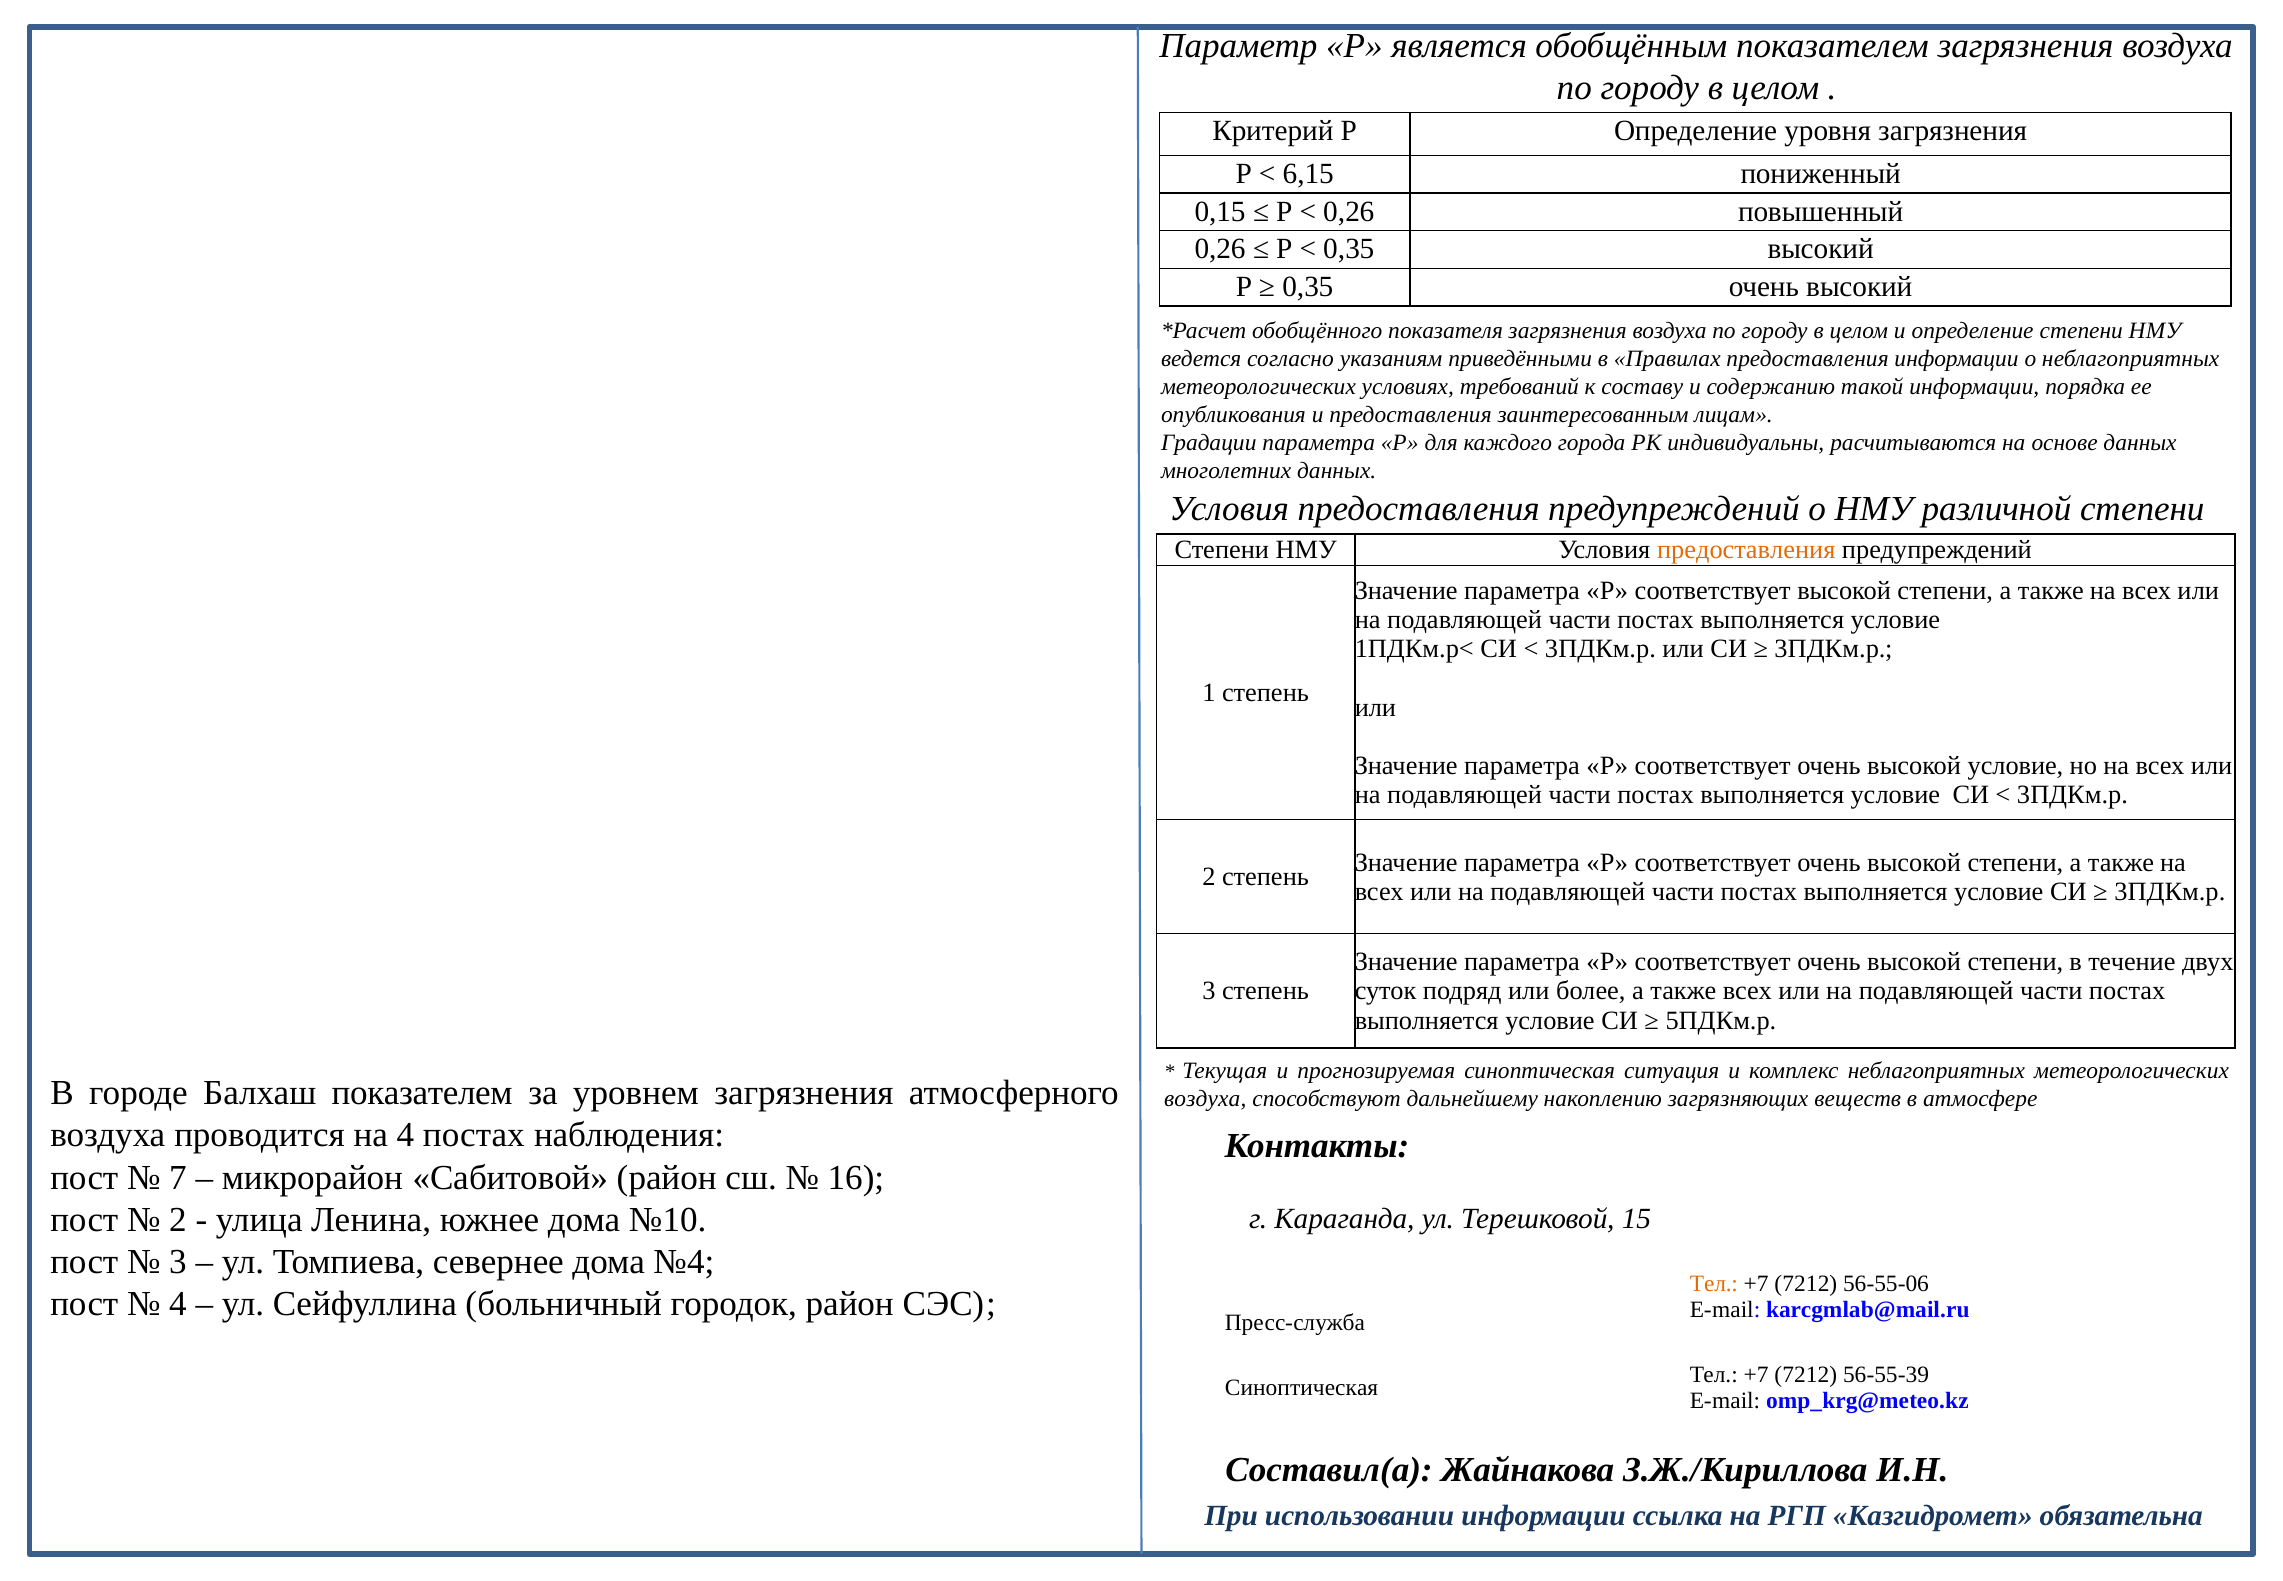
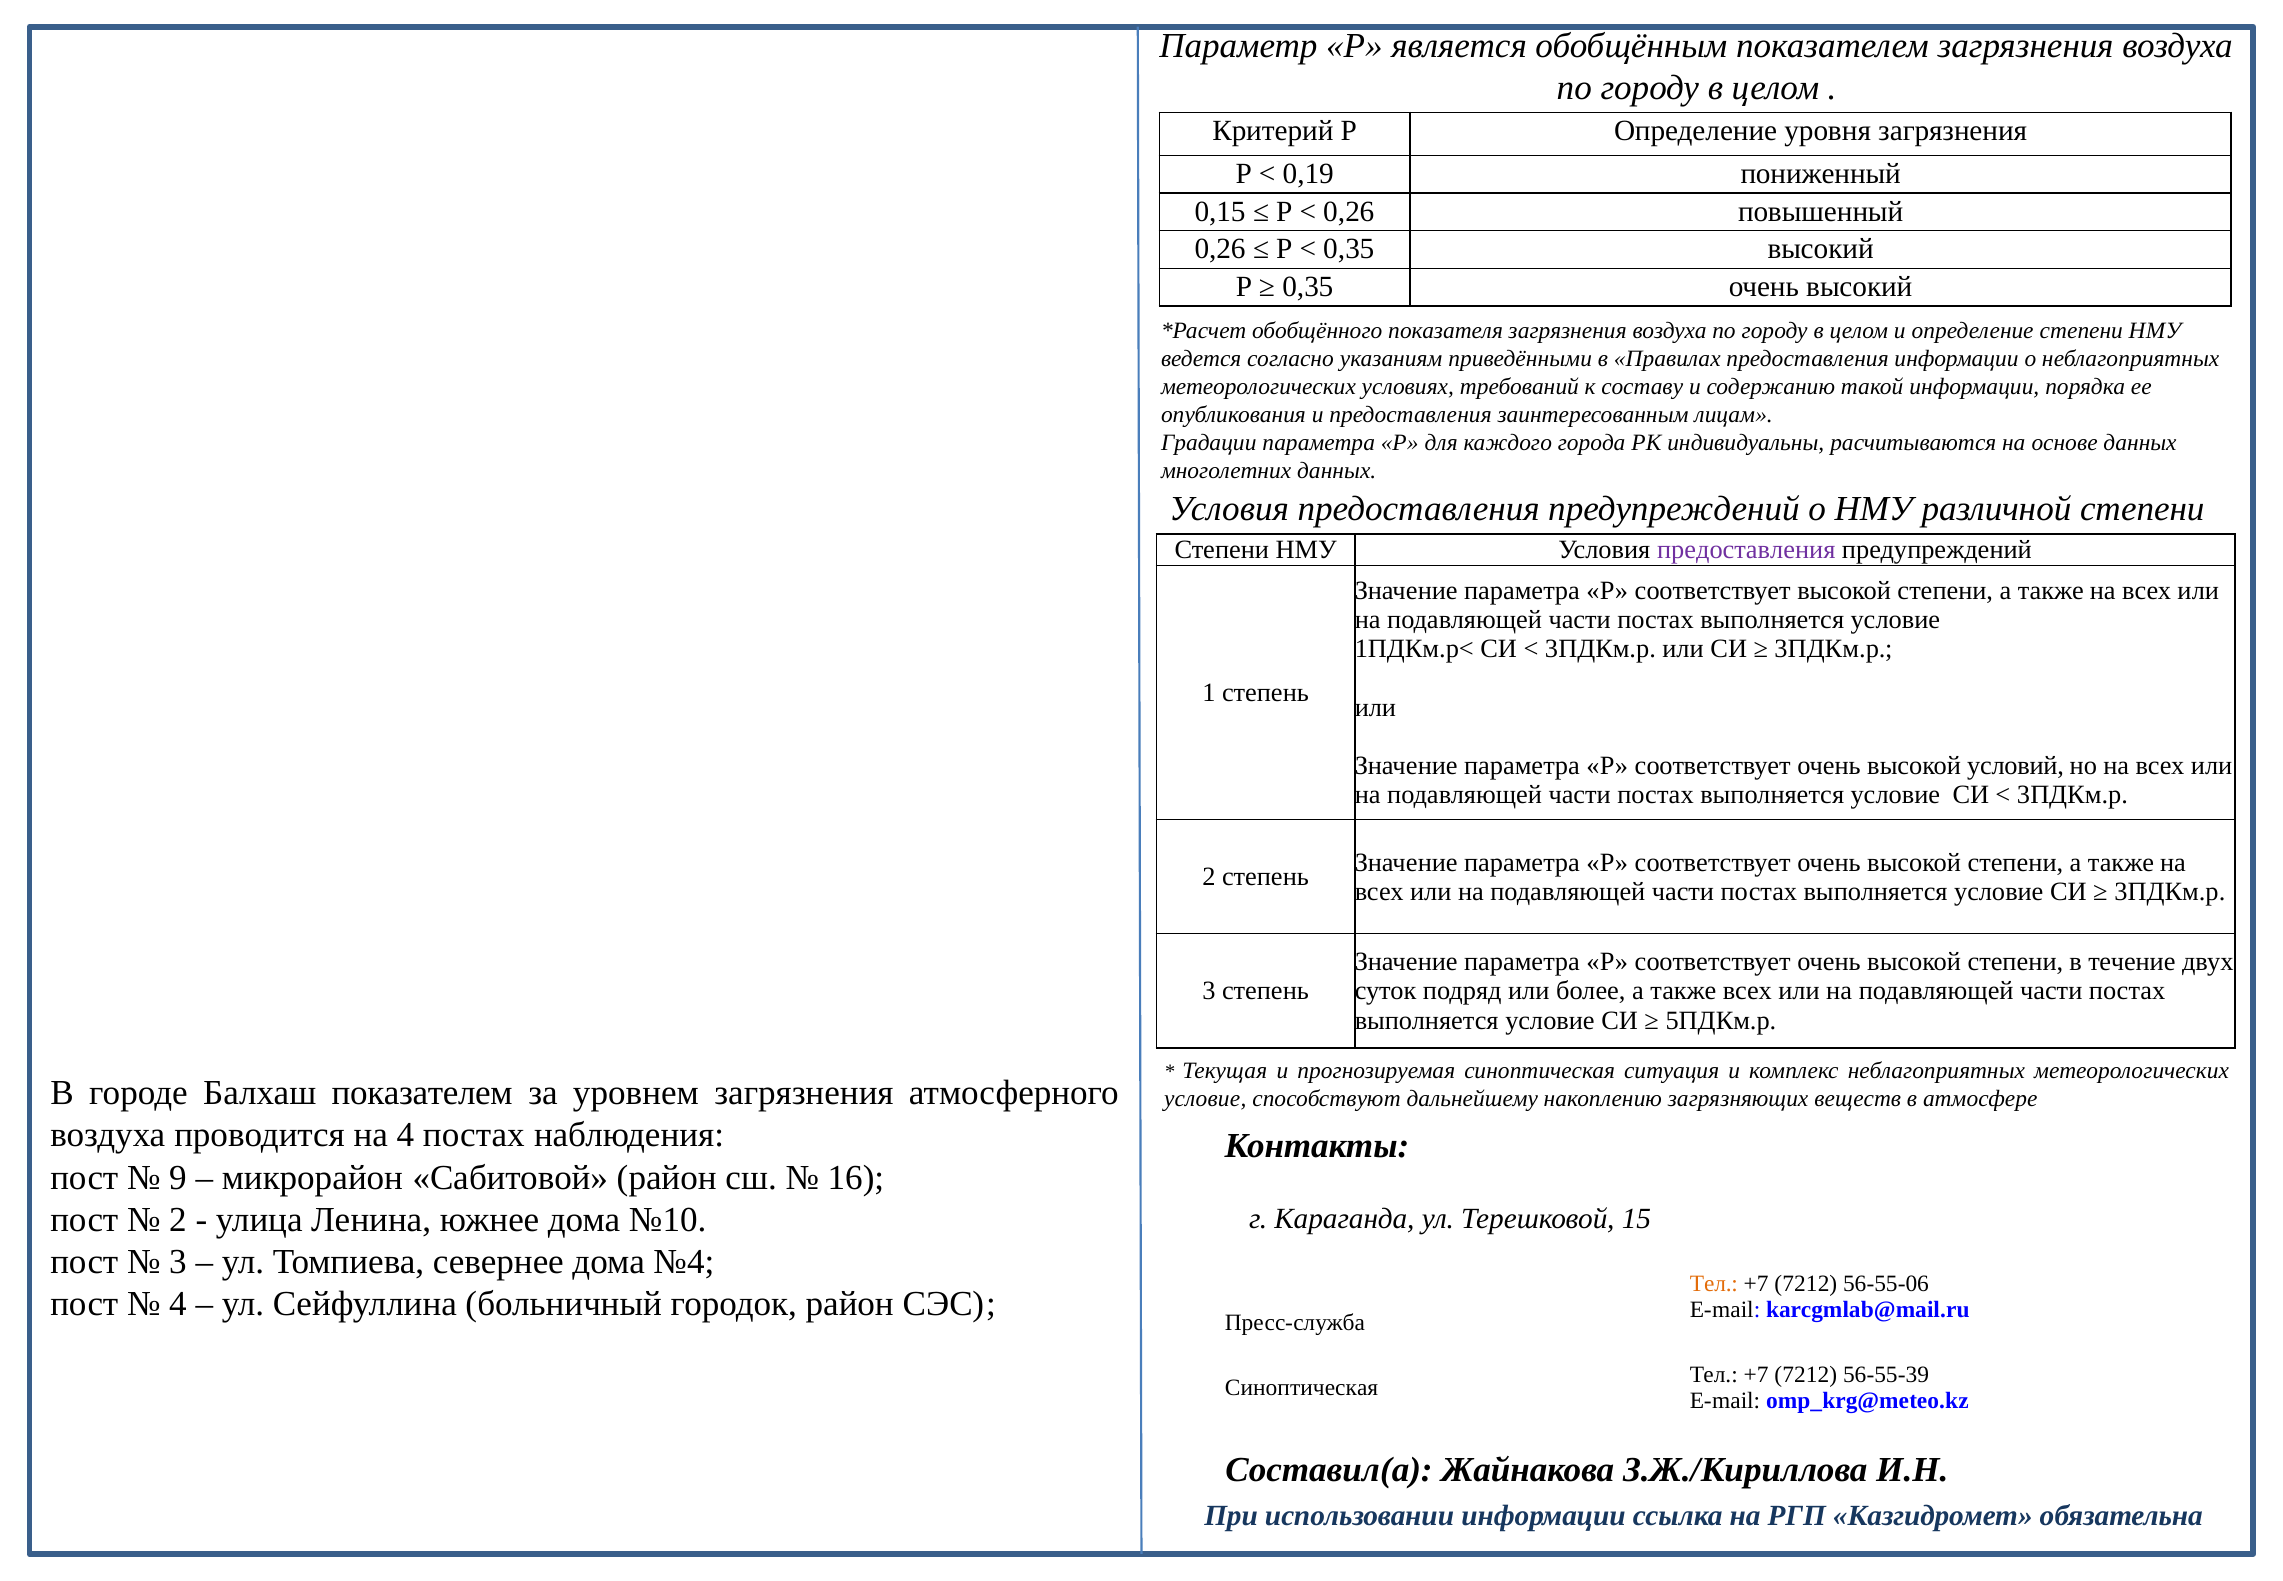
6,15: 6,15 -> 0,19
предоставления at (1746, 550) colour: orange -> purple
высокой условие: условие -> условий
воздуха at (1205, 1099): воздуха -> условие
7: 7 -> 9
